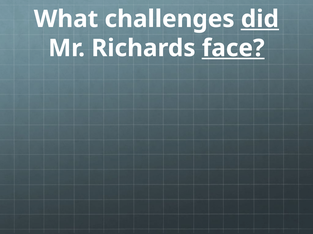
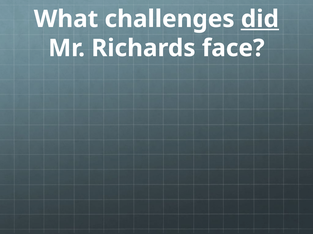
face underline: present -> none
